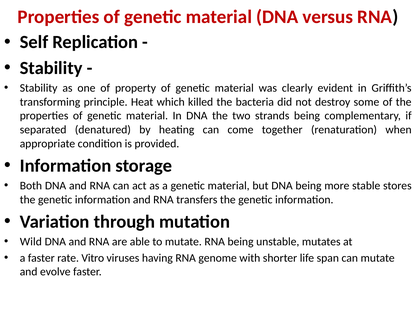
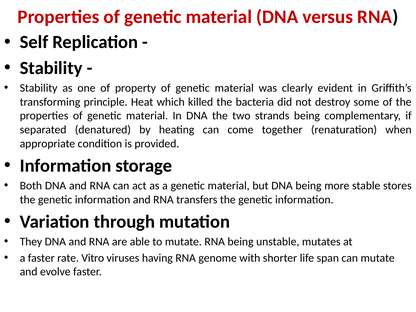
Wild: Wild -> They
